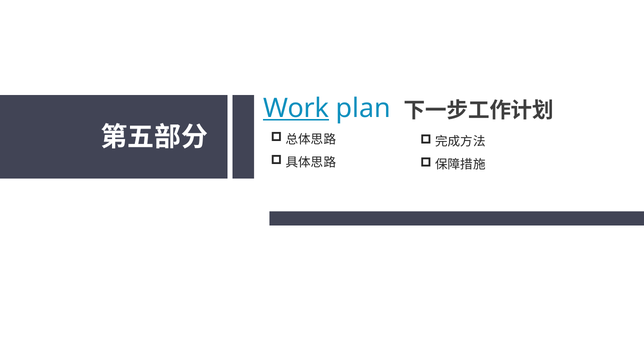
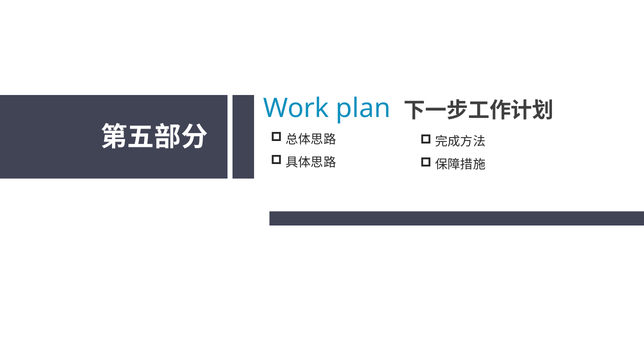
Work underline: present -> none
